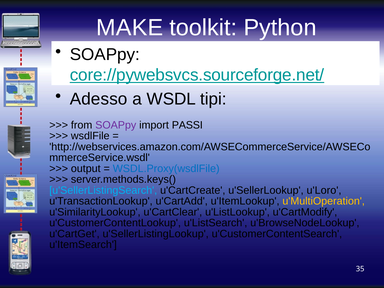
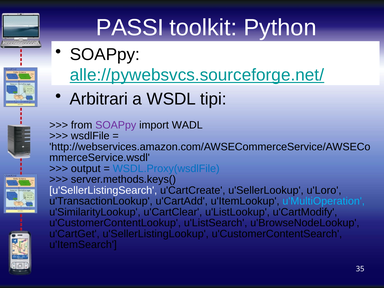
MAKE: MAKE -> PASSI
core://pywebsvcs.sourceforge.net/: core://pywebsvcs.sourceforge.net/ -> alle://pywebsvcs.sourceforge.net/
Adesso: Adesso -> Arbitrari
PASSI: PASSI -> WADL
u'SellerListingSearch colour: light blue -> white
u'MultiOperation colour: yellow -> light blue
